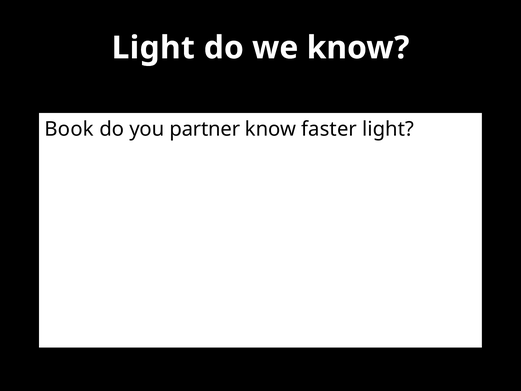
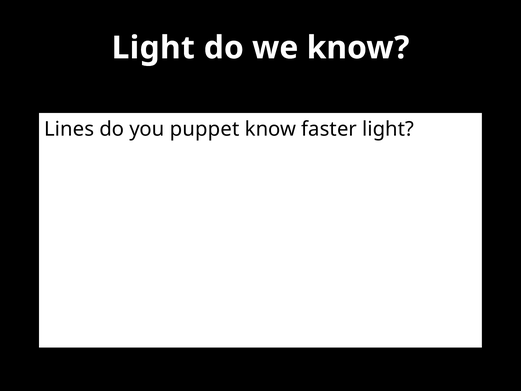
Book: Book -> Lines
partner: partner -> puppet
